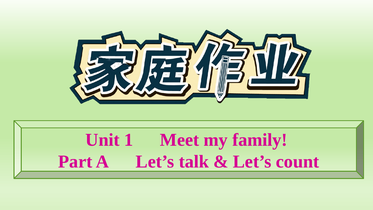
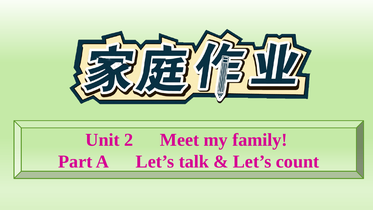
1: 1 -> 2
